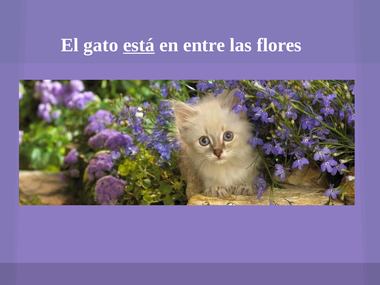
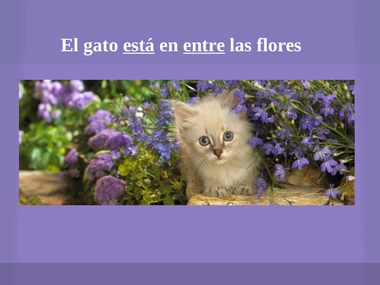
entre underline: none -> present
